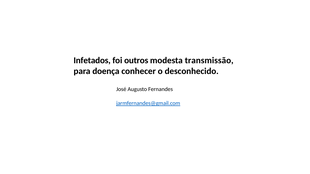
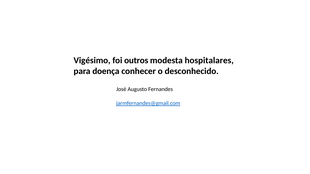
Infetados: Infetados -> Vigésimo
transmissão: transmissão -> hospitalares
